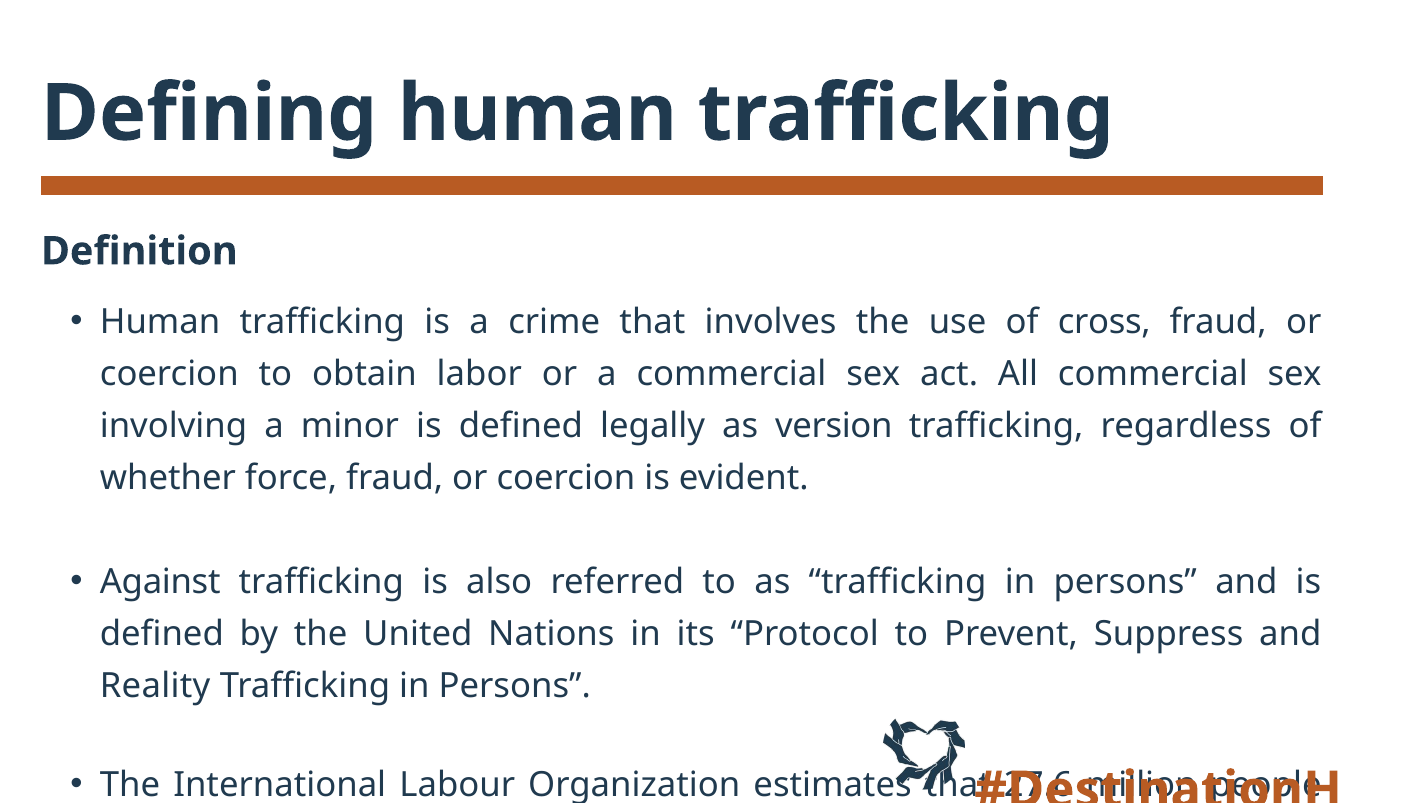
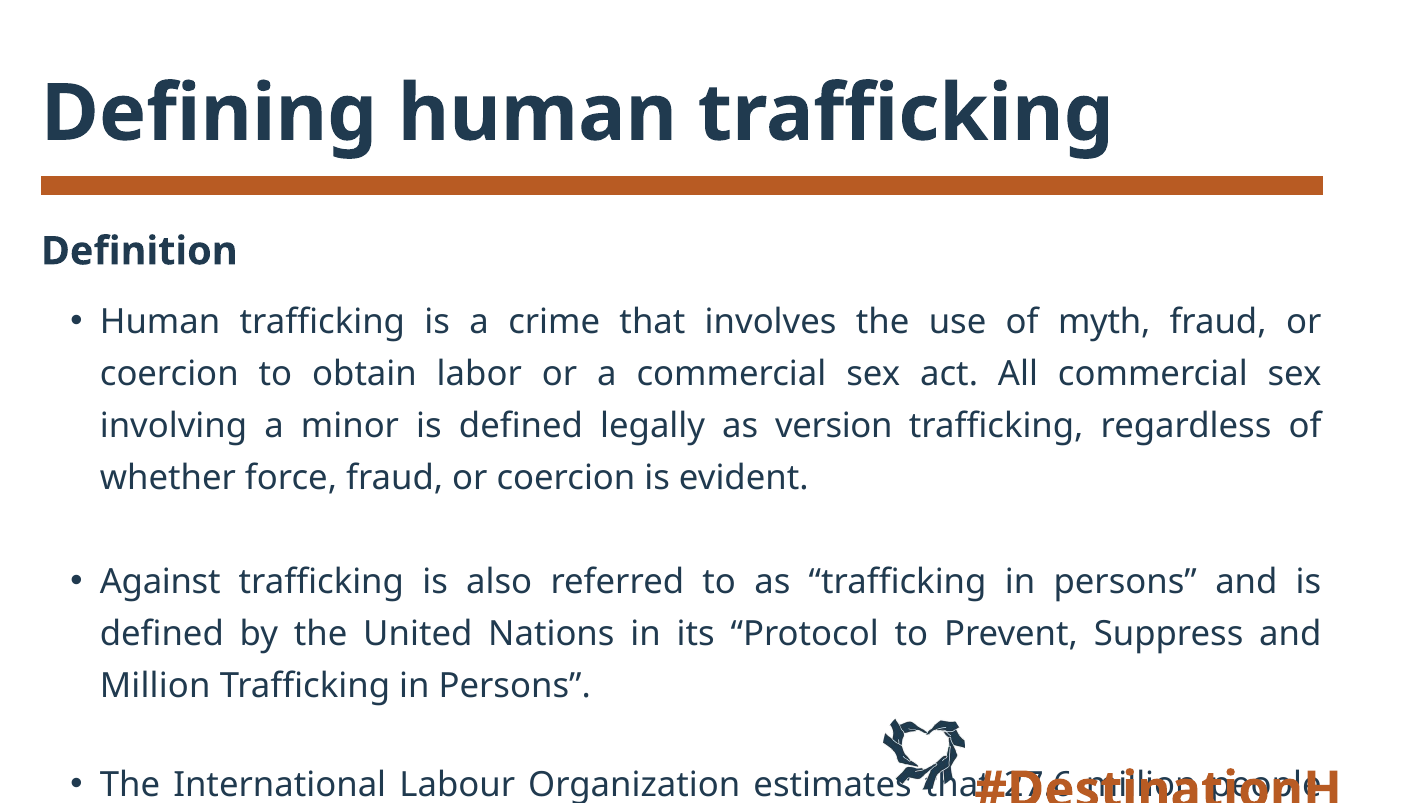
cross: cross -> myth
Reality at (155, 686): Reality -> Million
